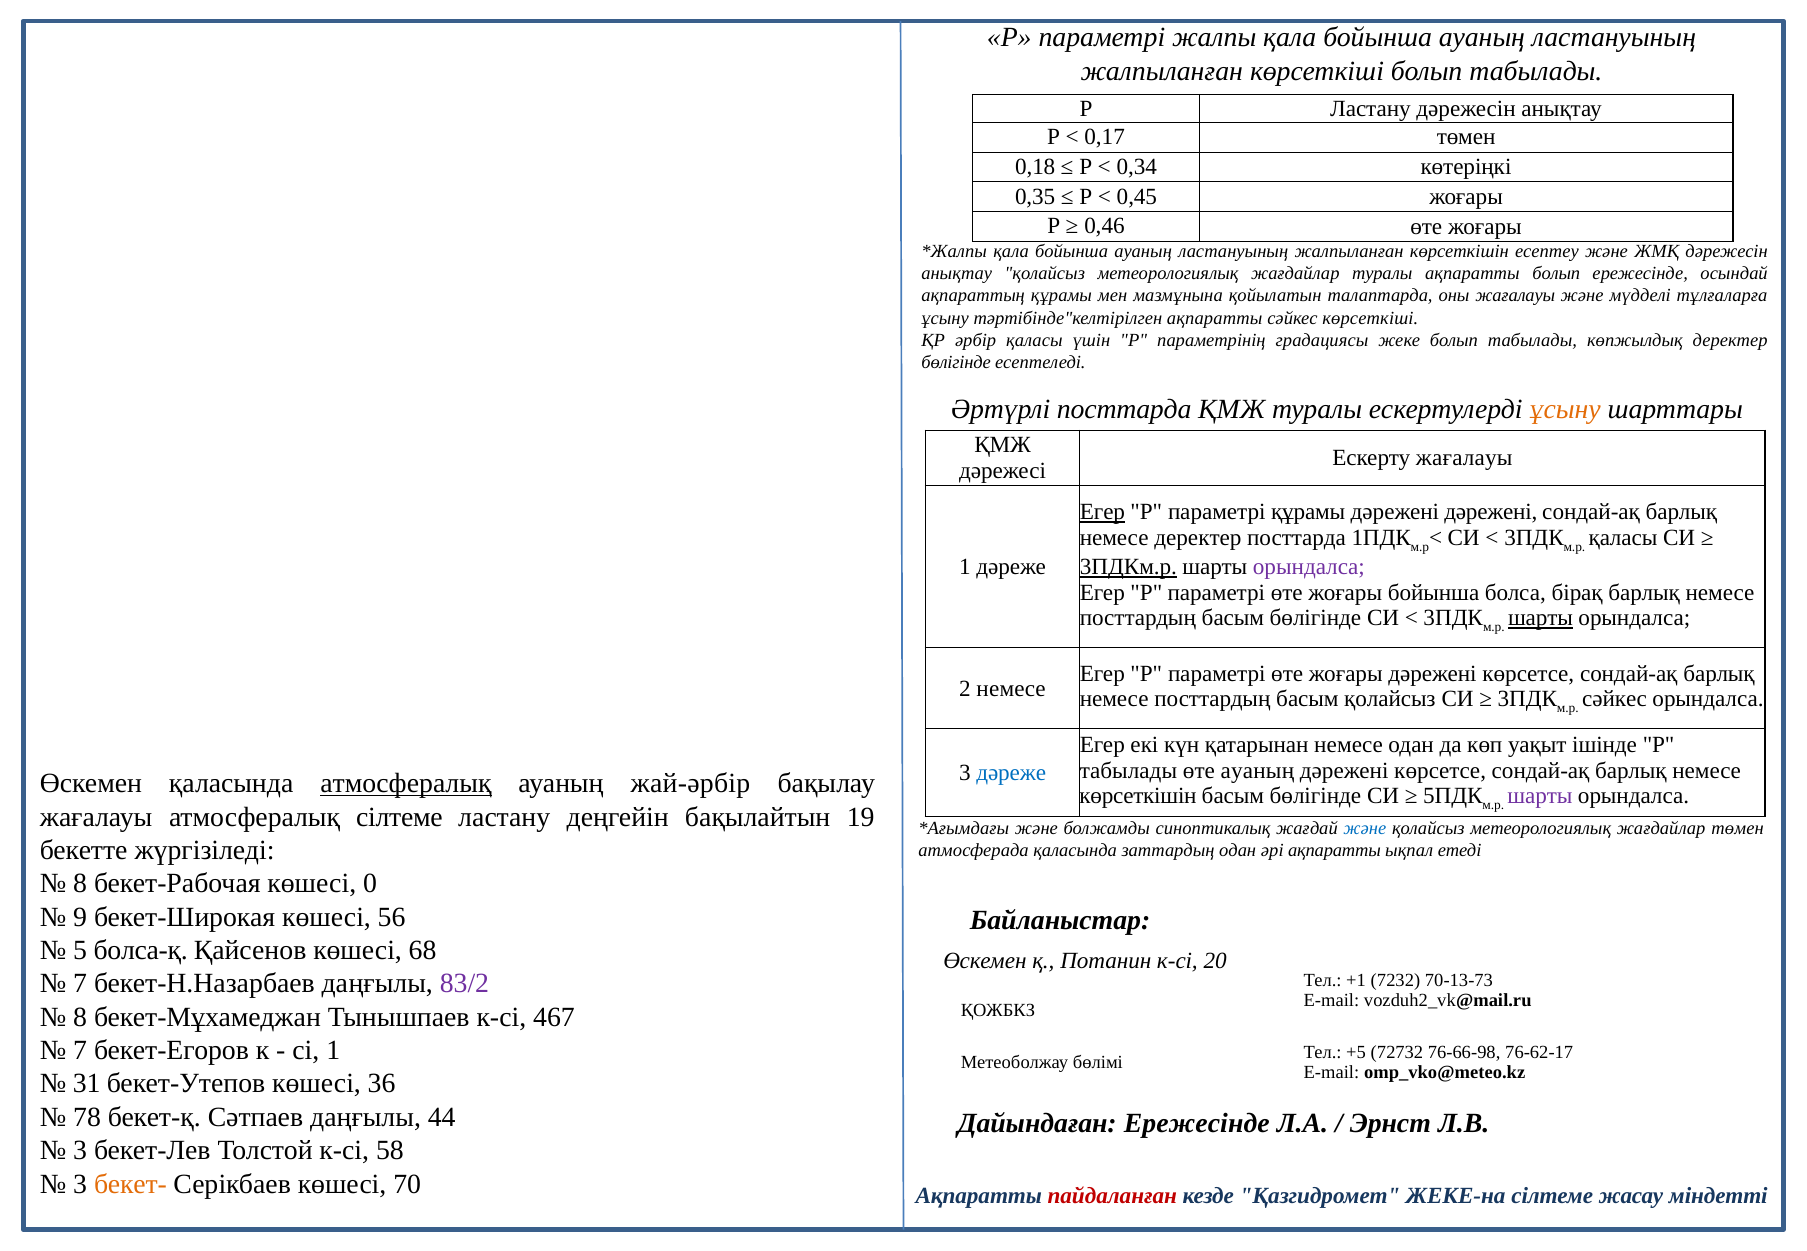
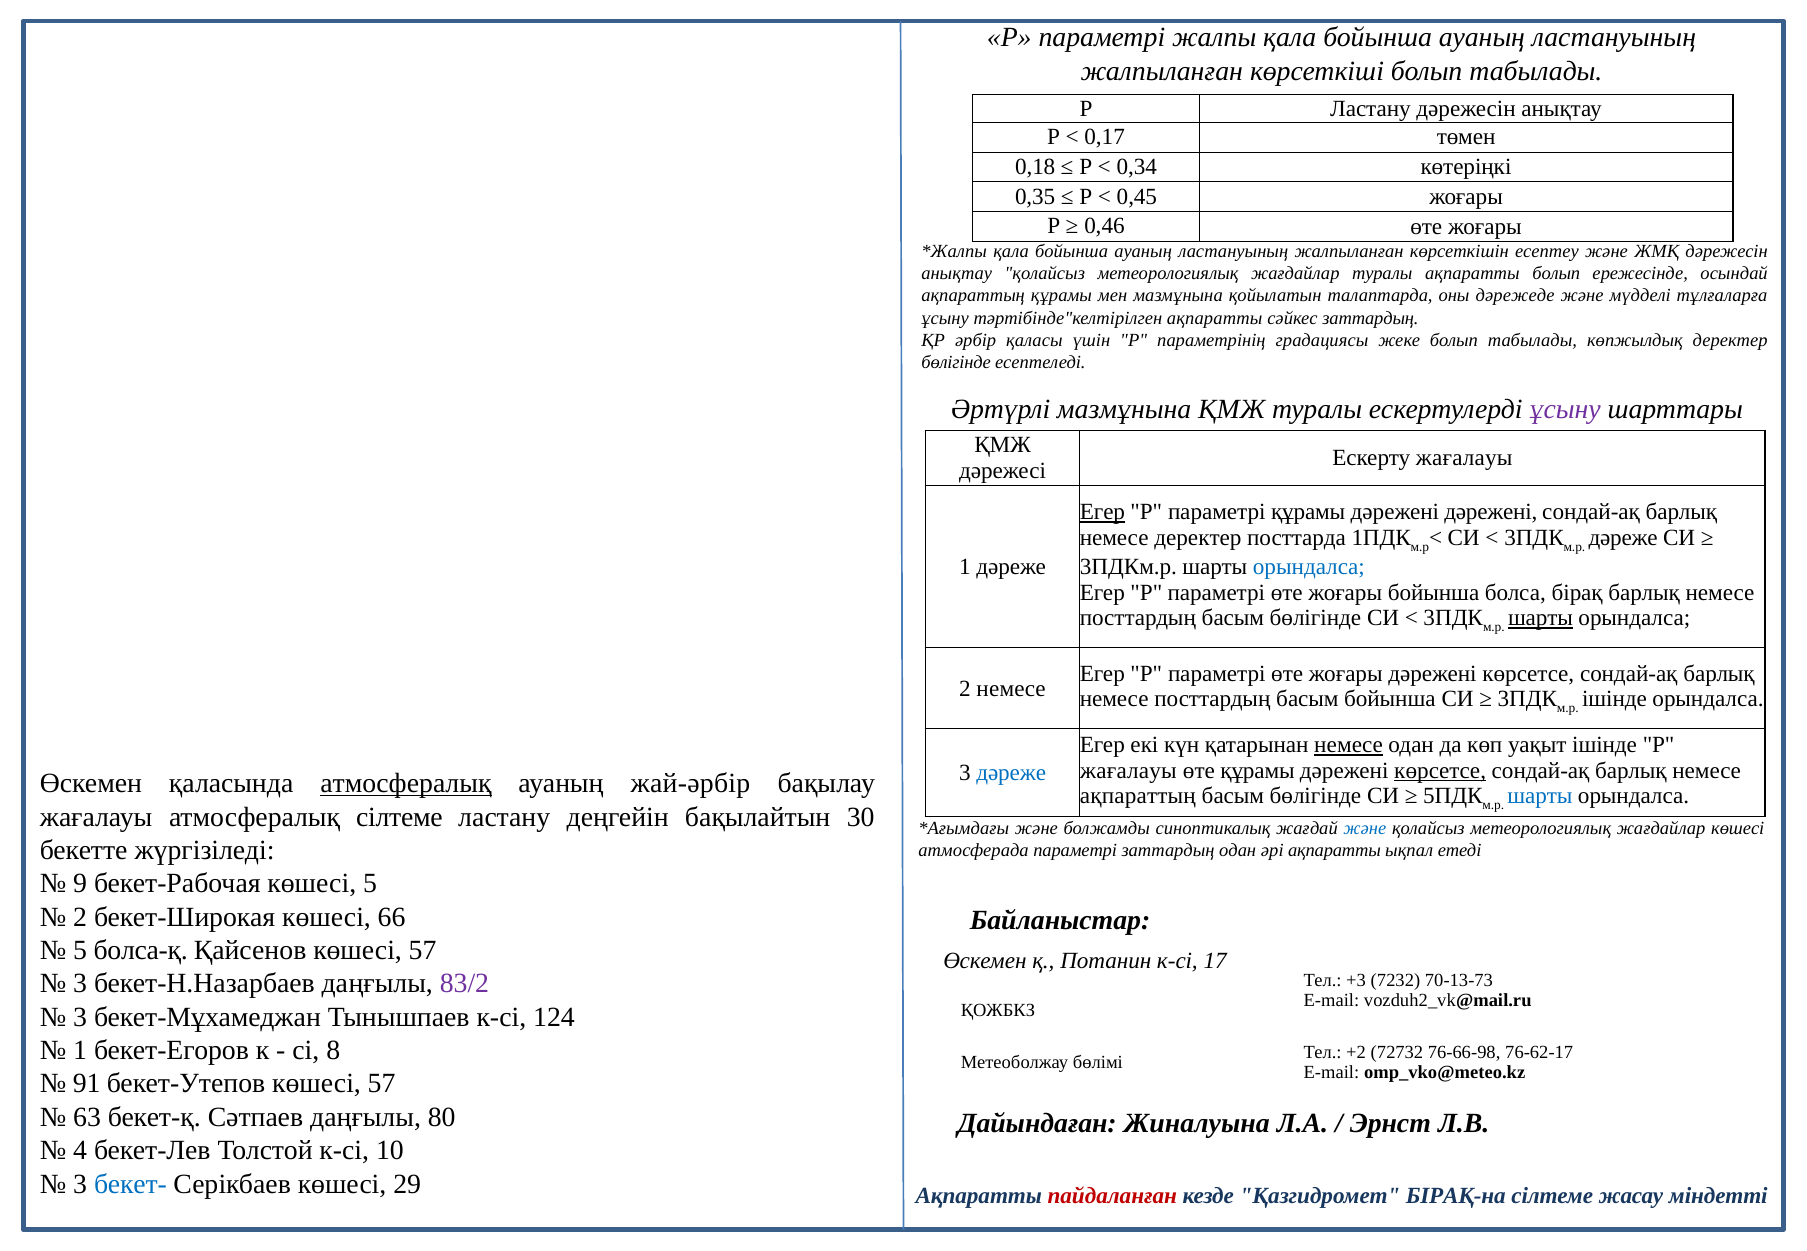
оны жағалауы: жағалауы -> дәрежеде
сәйкес көрсеткіші: көрсеткіші -> заттардың
Әртүрлі посттарда: посттарда -> мазмұнына
ұсыну at (1565, 409) colour: orange -> purple
қаласы at (1623, 538): қаласы -> дәреже
3ПДКм.р underline: present -> none
орындалса at (1309, 567) colour: purple -> blue
басым қолайсыз: қолайсыз -> бойынша
сәйкес at (1614, 699): сәйкес -> ішінде
немесе at (1348, 745) underline: none -> present
табылады at (1129, 771): табылады -> жағалауы
өте ауаның: ауаның -> құрамы
көрсетсе at (1440, 771) underline: none -> present
көрсеткішін at (1138, 796): көрсеткішін -> ақпараттың
шарты at (1540, 796) colour: purple -> blue
19: 19 -> 30
жағдайлар төмен: төмен -> көшесі
атмосферада қаласында: қаласында -> параметрі
8 at (80, 884): 8 -> 9
көшесі 0: 0 -> 5
9 at (80, 917): 9 -> 2
56: 56 -> 66
Қайсенов көшесі 68: 68 -> 57
20: 20 -> 17
7 at (80, 984): 7 -> 3
+1: +1 -> +3
8 at (80, 1017): 8 -> 3
467: 467 -> 124
7 at (80, 1050): 7 -> 1
сі 1: 1 -> 8
+5: +5 -> +2
31: 31 -> 91
бекет-Утепов көшесі 36: 36 -> 57
78: 78 -> 63
44: 44 -> 80
Дайындаған Ережесінде: Ережесінде -> Жиналуына
3 at (80, 1151): 3 -> 4
58: 58 -> 10
бекет- colour: orange -> blue
70: 70 -> 29
ЖЕКЕ-на: ЖЕКЕ-на -> БІРАҚ-на
